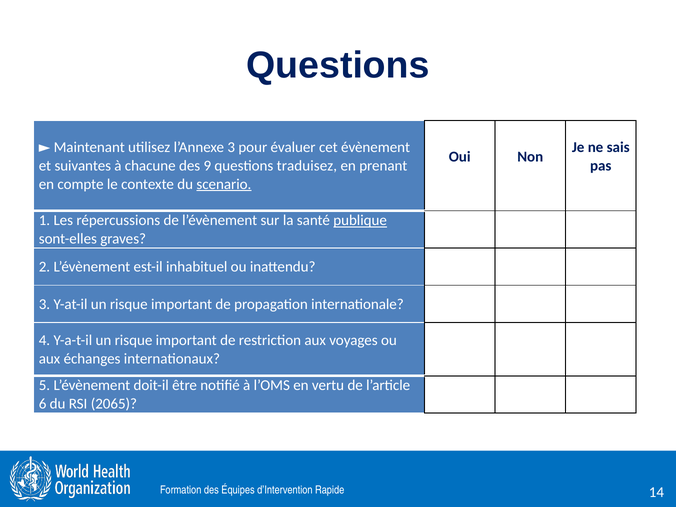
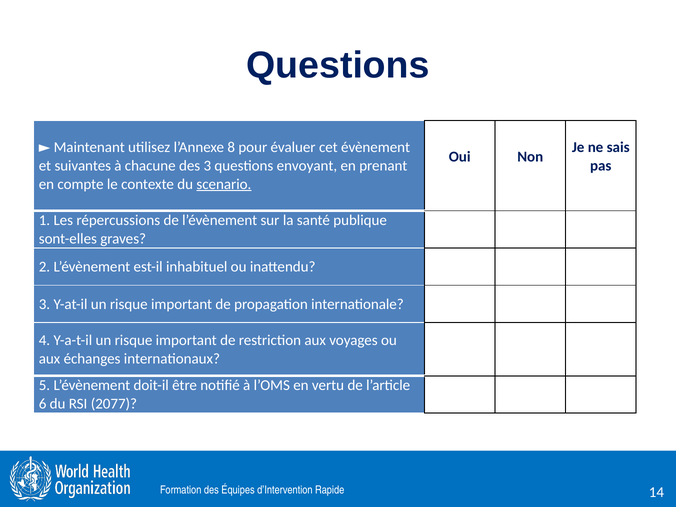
l’Annexe 3: 3 -> 8
des 9: 9 -> 3
traduisez: traduisez -> envoyant
publique underline: present -> none
2065: 2065 -> 2077
